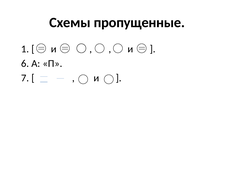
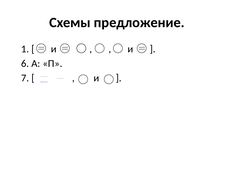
пропущенные: пропущенные -> предложение
